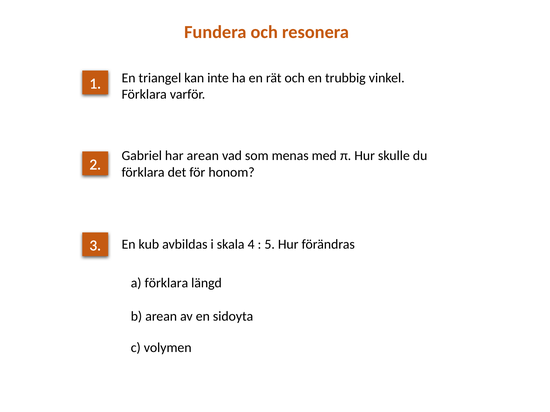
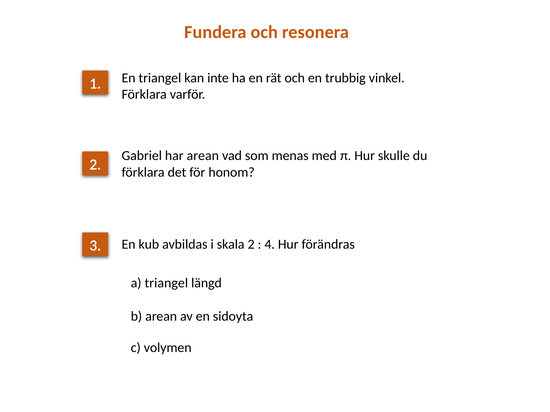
skala 4: 4 -> 2
5: 5 -> 4
a förklara: förklara -> triangel
